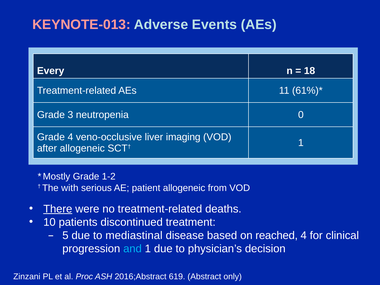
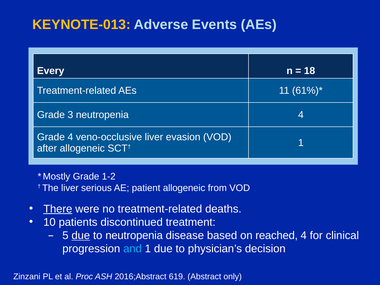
KEYNOTE-013 colour: pink -> yellow
neutropenia 0: 0 -> 4
imaging: imaging -> evasion
The with: with -> liver
due at (81, 235) underline: none -> present
to mediastinal: mediastinal -> neutropenia
